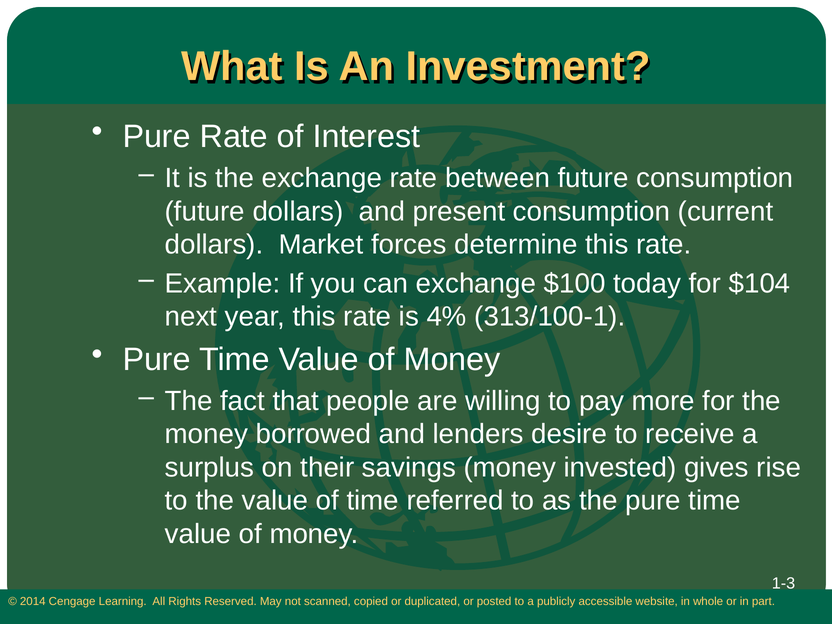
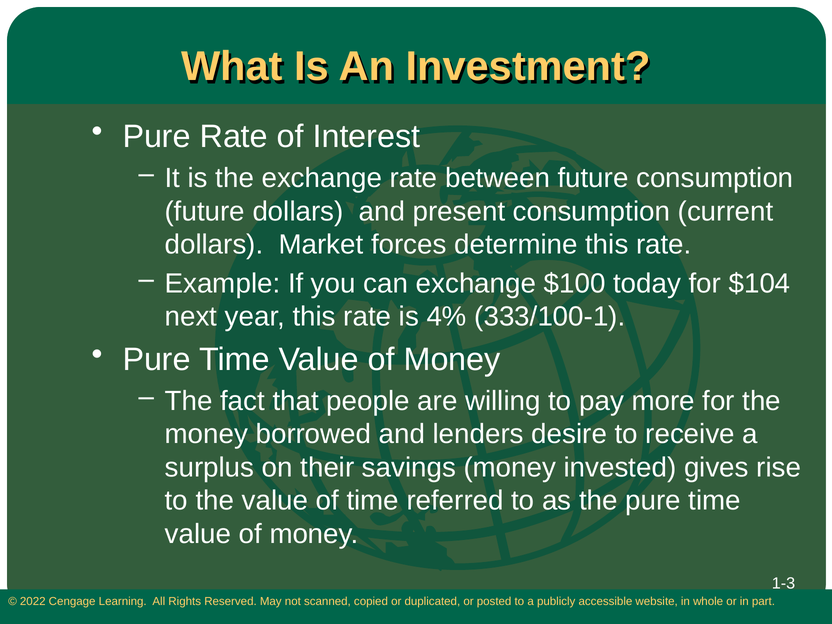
313/100-1: 313/100-1 -> 333/100-1
2014: 2014 -> 2022
